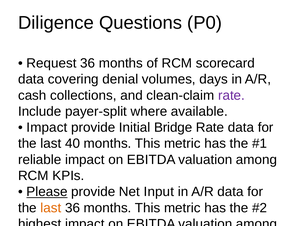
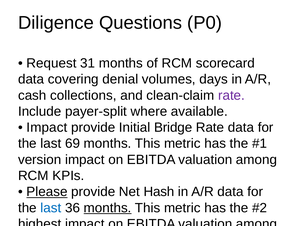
Request 36: 36 -> 31
40: 40 -> 69
reliable: reliable -> version
Input: Input -> Hash
last at (51, 208) colour: orange -> blue
months at (108, 208) underline: none -> present
